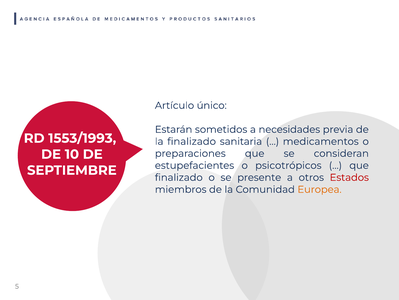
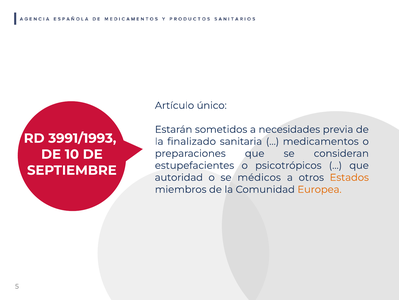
1553/1993: 1553/1993 -> 3991/1993
finalizado at (179, 177): finalizado -> autoridad
presente: presente -> médicos
Estados colour: red -> orange
